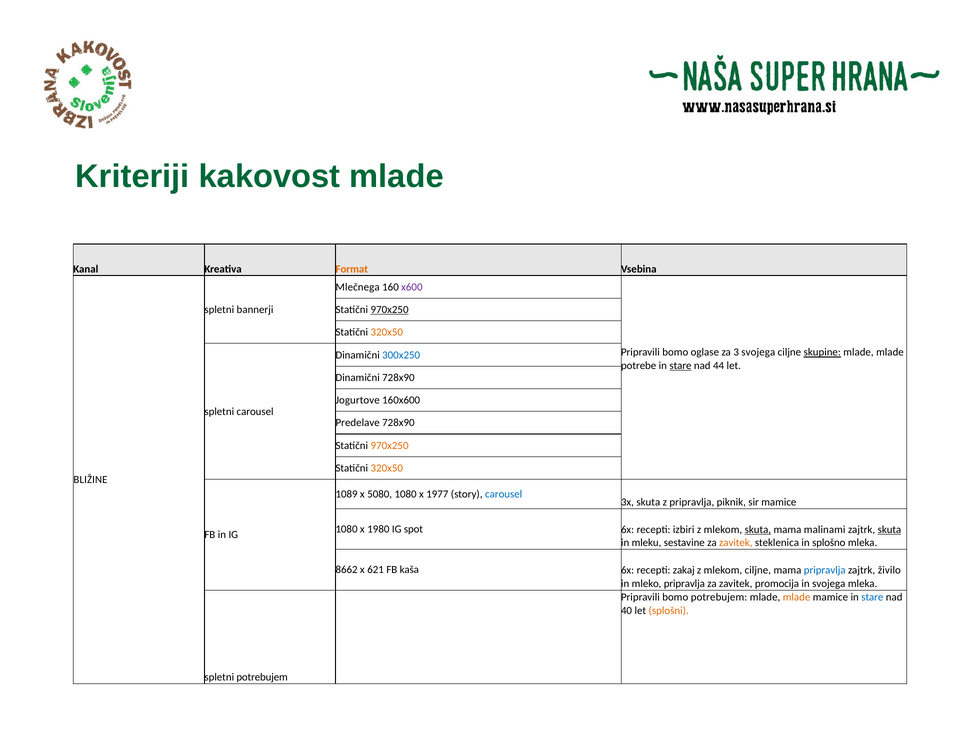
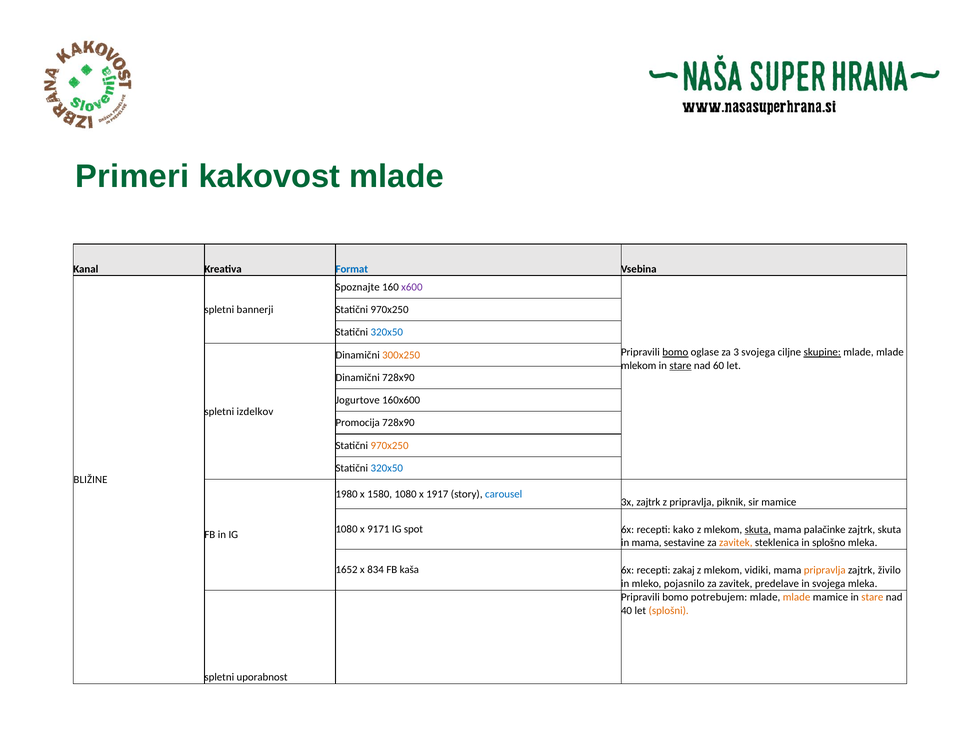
Kriteriji: Kriteriji -> Primeri
Format colour: orange -> blue
Mlečnega: Mlečnega -> Spoznajte
970x250 at (390, 310) underline: present -> none
320x50 at (387, 332) colour: orange -> blue
bomo at (675, 352) underline: none -> present
300x250 colour: blue -> orange
potrebe at (639, 366): potrebe -> mlekom
44: 44 -> 60
spletni carousel: carousel -> izdelkov
Predelave: Predelave -> Promocija
320x50 at (387, 468) colour: orange -> blue
1089: 1089 -> 1980
5080: 5080 -> 1580
1977: 1977 -> 1917
3x skuta: skuta -> zajtrk
1980: 1980 -> 9171
izbiri: izbiri -> kako
malinami: malinami -> palačinke
skuta at (889, 529) underline: present -> none
in mleku: mleku -> mama
8662: 8662 -> 1652
621: 621 -> 834
mlekom ciljne: ciljne -> vidiki
pripravlja at (825, 570) colour: blue -> orange
mleko pripravlja: pripravlja -> pojasnilo
promocija: promocija -> predelave
stare at (872, 597) colour: blue -> orange
spletni potrebujem: potrebujem -> uporabnost
